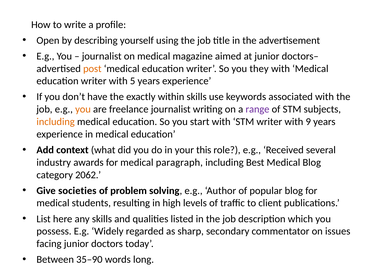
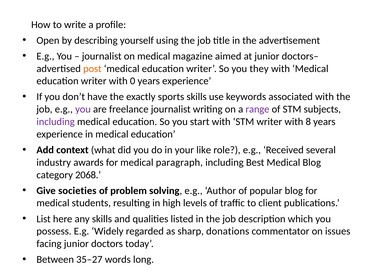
5: 5 -> 0
within: within -> sports
you at (83, 109) colour: orange -> purple
including at (56, 122) colour: orange -> purple
9: 9 -> 8
this: this -> like
2062: 2062 -> 2068
secondary: secondary -> donations
35–90: 35–90 -> 35–27
